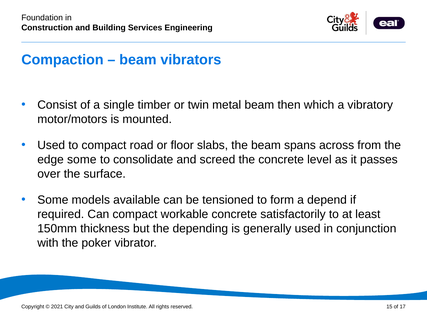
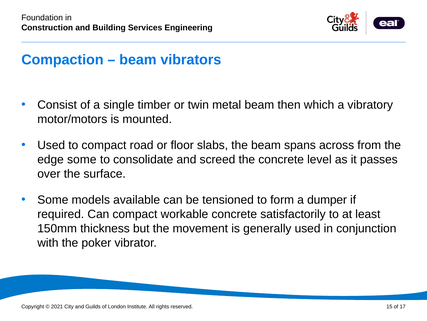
depend: depend -> dumper
depending: depending -> movement
